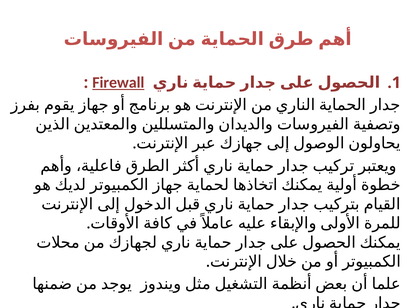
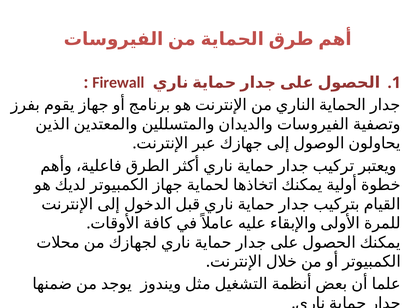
Firewall underline: present -> none
